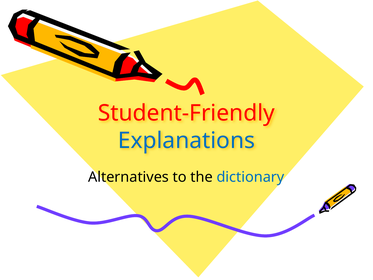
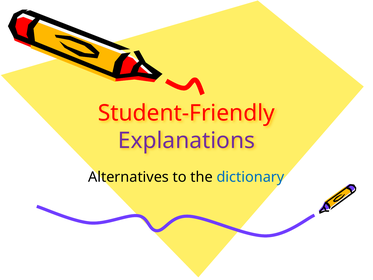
Explanations colour: blue -> purple
